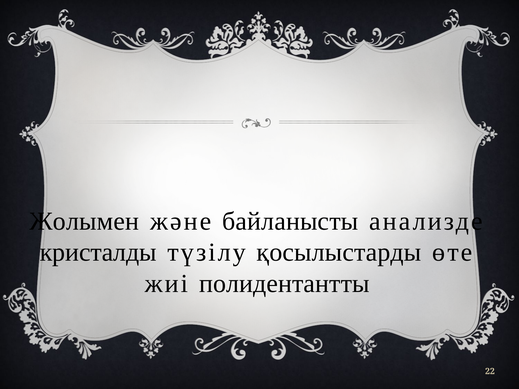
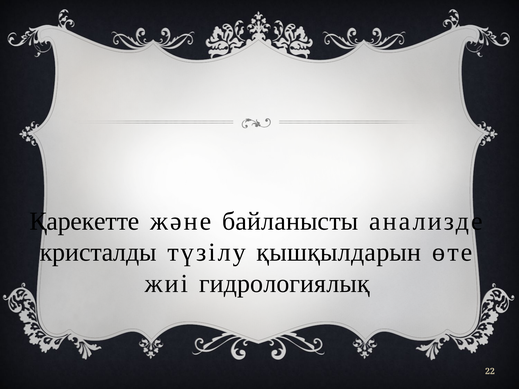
Жолымен: Жолымен -> Қарекетте
қосылыстарды: қосылыстарды -> қышқылдарын
полидентантты: полидентантты -> гидрологиялық
